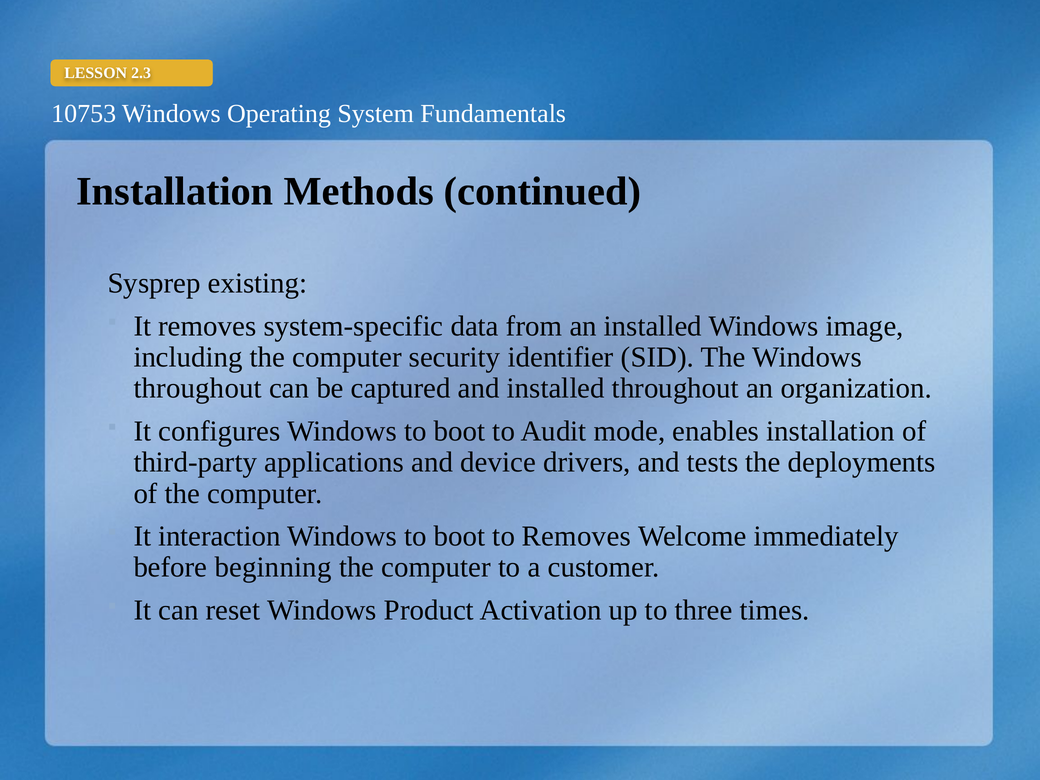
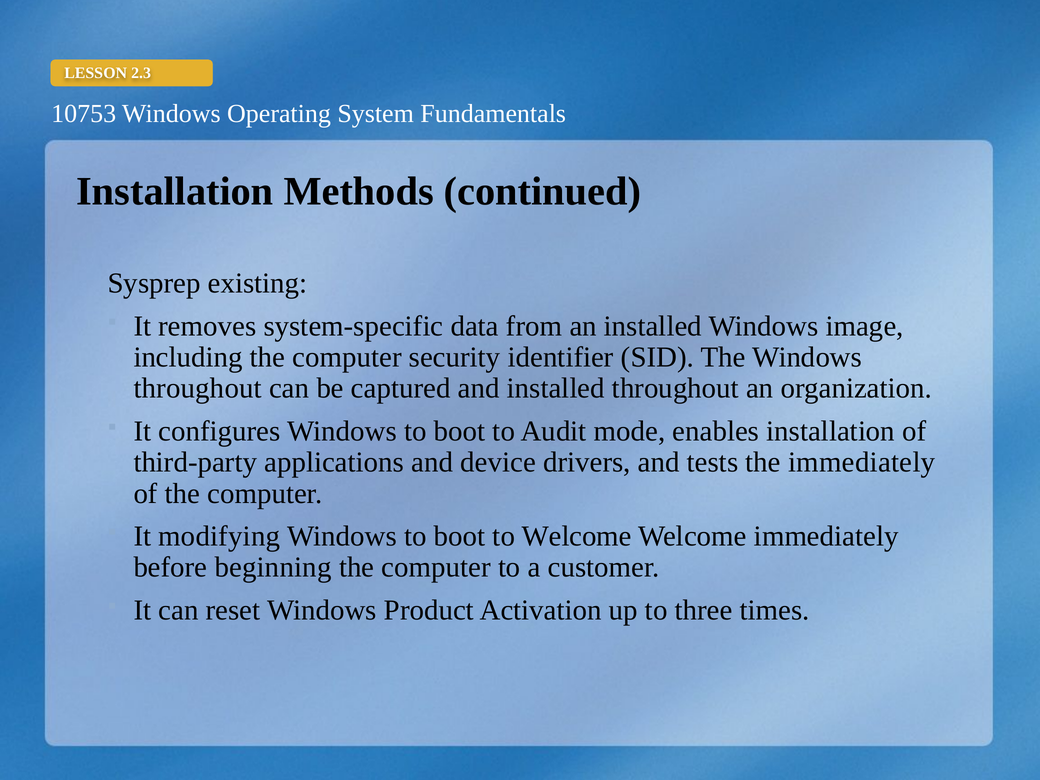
the deployments: deployments -> immediately
interaction: interaction -> modifying
to Removes: Removes -> Welcome
